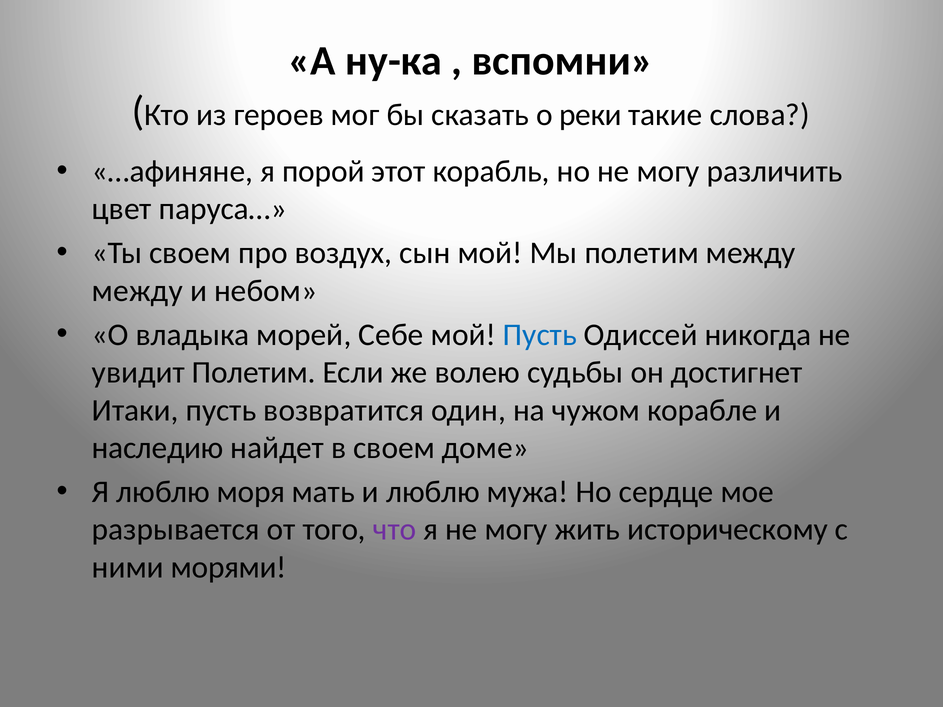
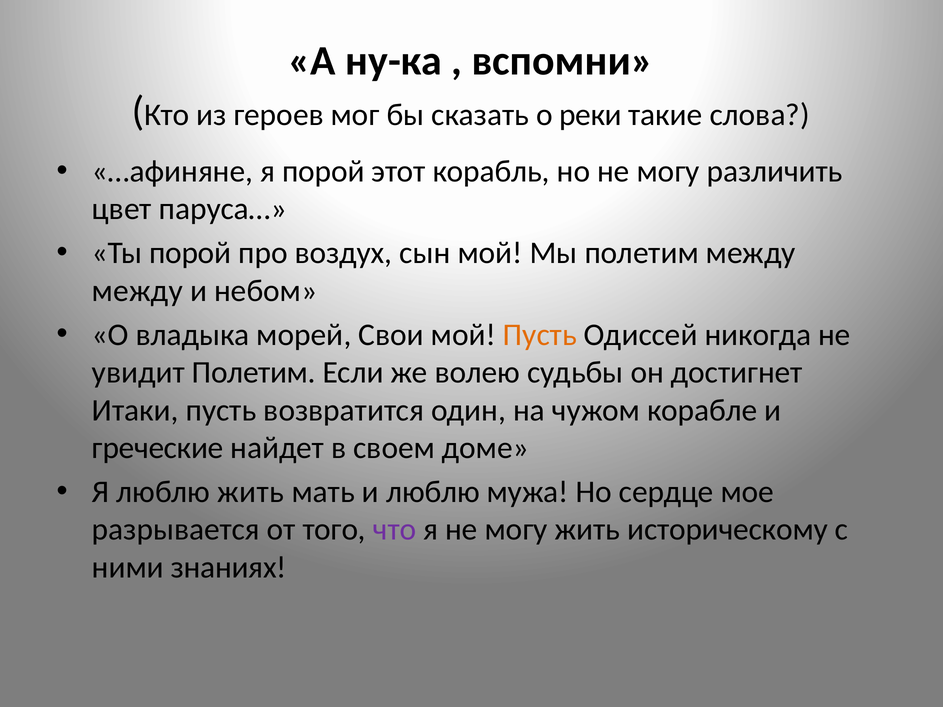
Ты своем: своем -> порой
Себе: Себе -> Свои
Пусть at (540, 335) colour: blue -> orange
наследию: наследию -> греческие
люблю моря: моря -> жить
морями: морями -> знаниях
